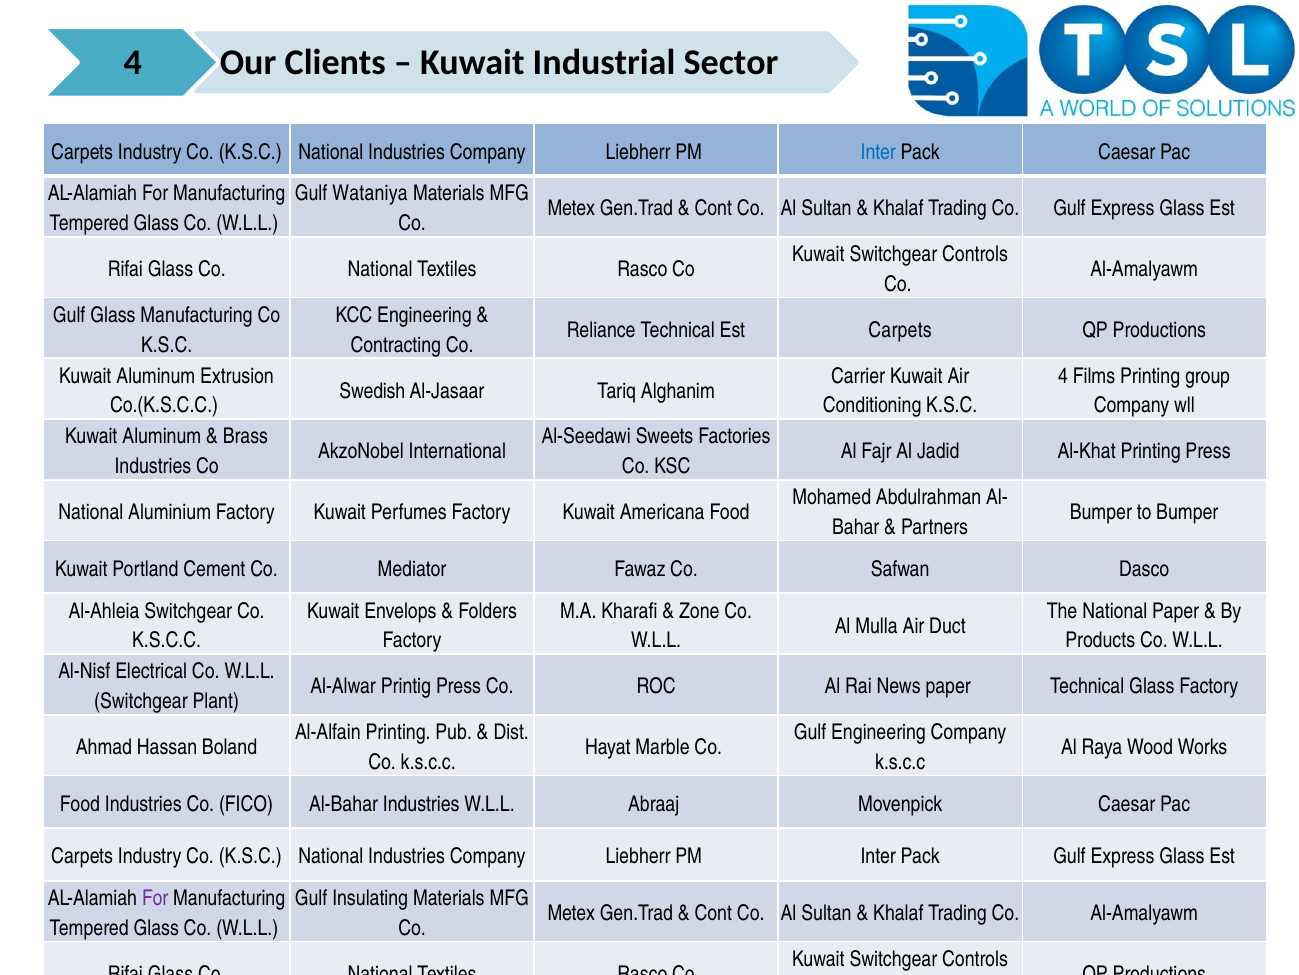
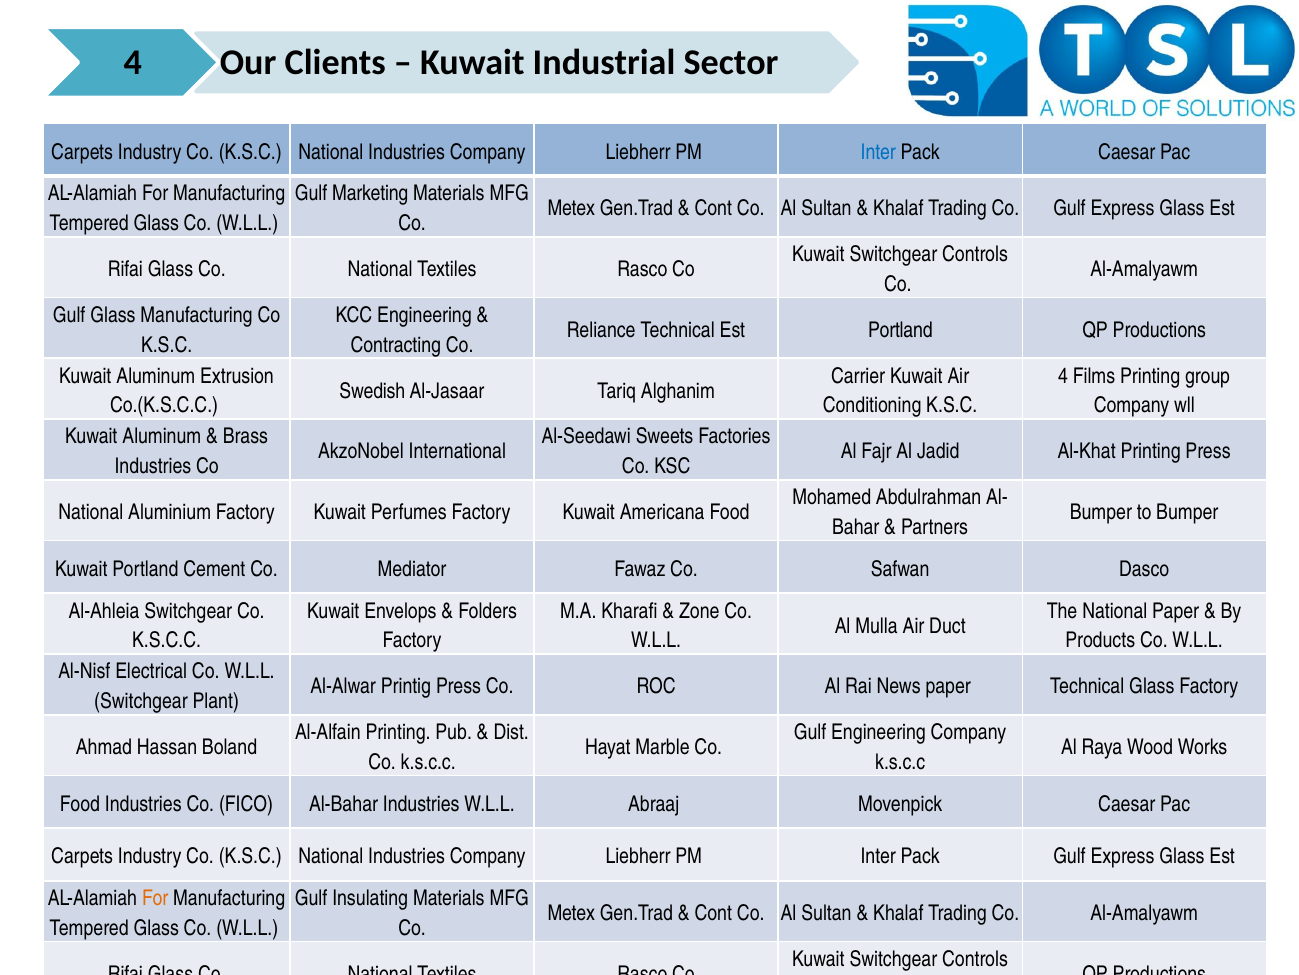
Wataniya: Wataniya -> Marketing
Est Carpets: Carpets -> Portland
For at (155, 898) colour: purple -> orange
